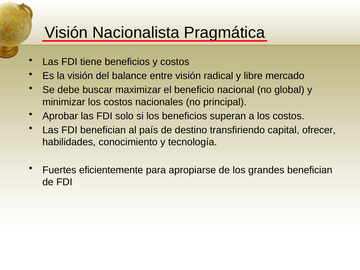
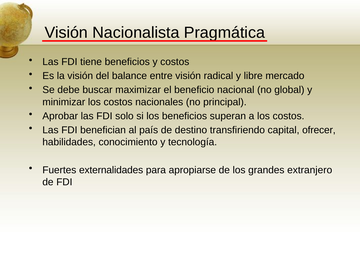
eficientemente: eficientemente -> externalidades
grandes benefician: benefician -> extranjero
